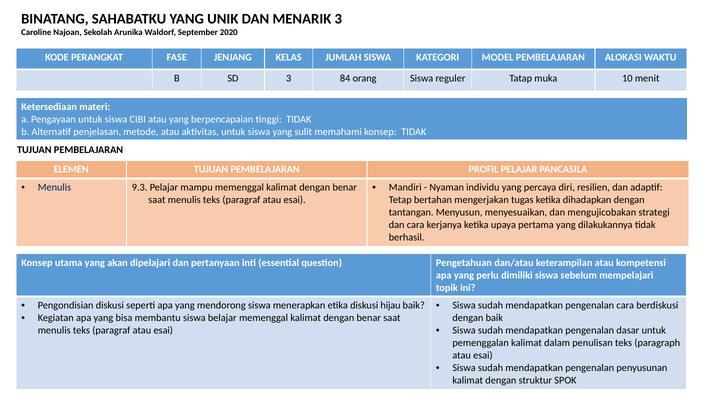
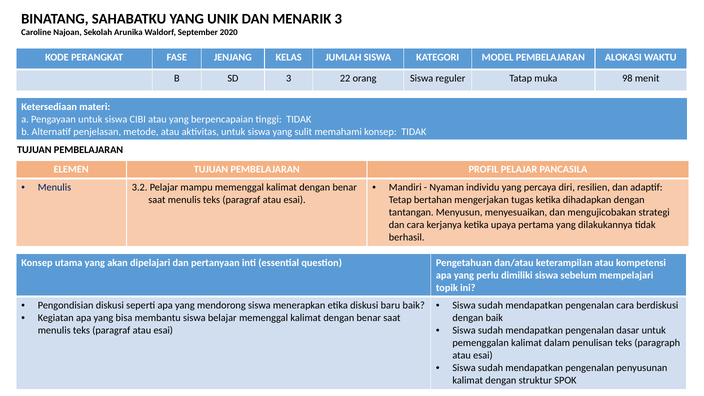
84: 84 -> 22
10: 10 -> 98
9.3: 9.3 -> 3.2
hijau: hijau -> baru
